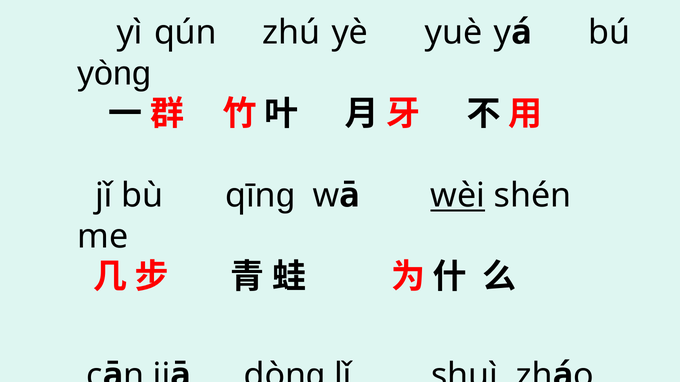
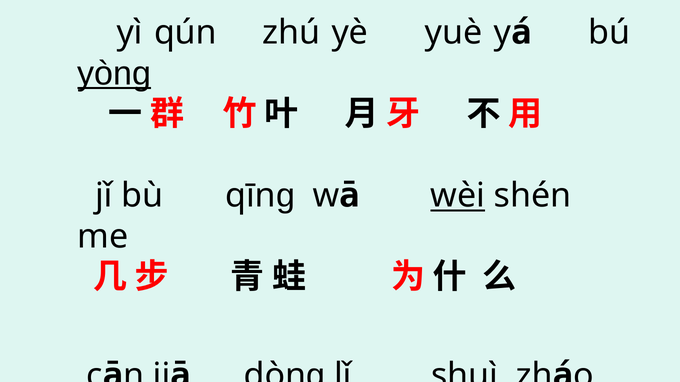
yòng underline: none -> present
